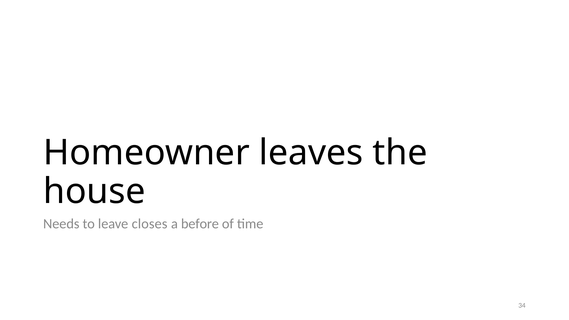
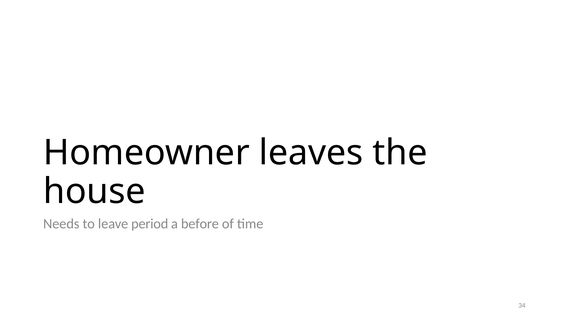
closes: closes -> period
